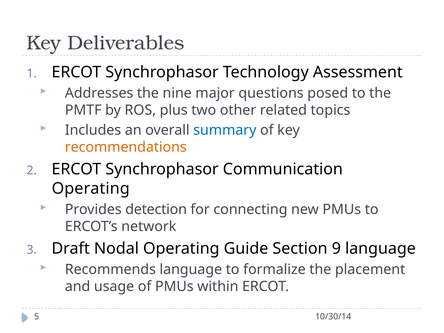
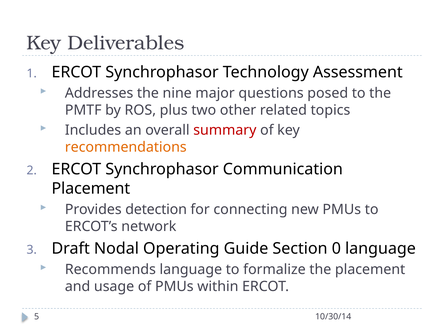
summary colour: blue -> red
Operating at (91, 188): Operating -> Placement
9: 9 -> 0
